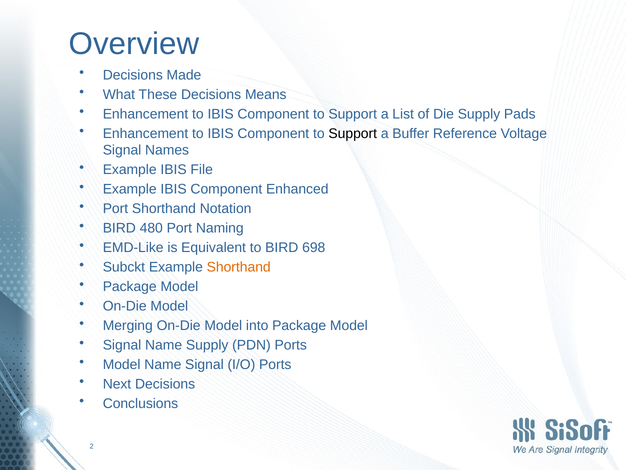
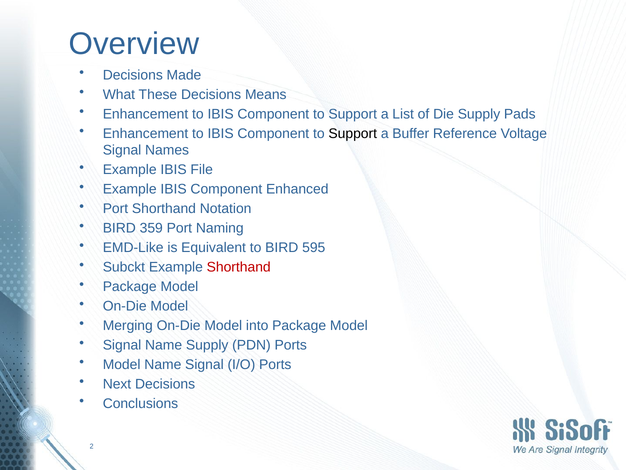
480: 480 -> 359
698: 698 -> 595
Shorthand at (239, 267) colour: orange -> red
